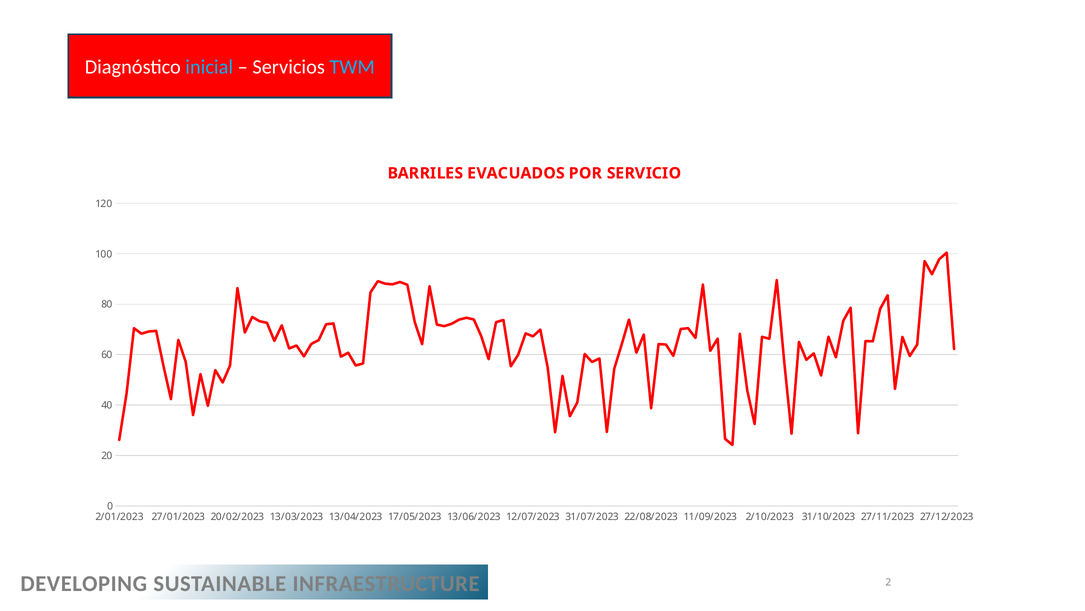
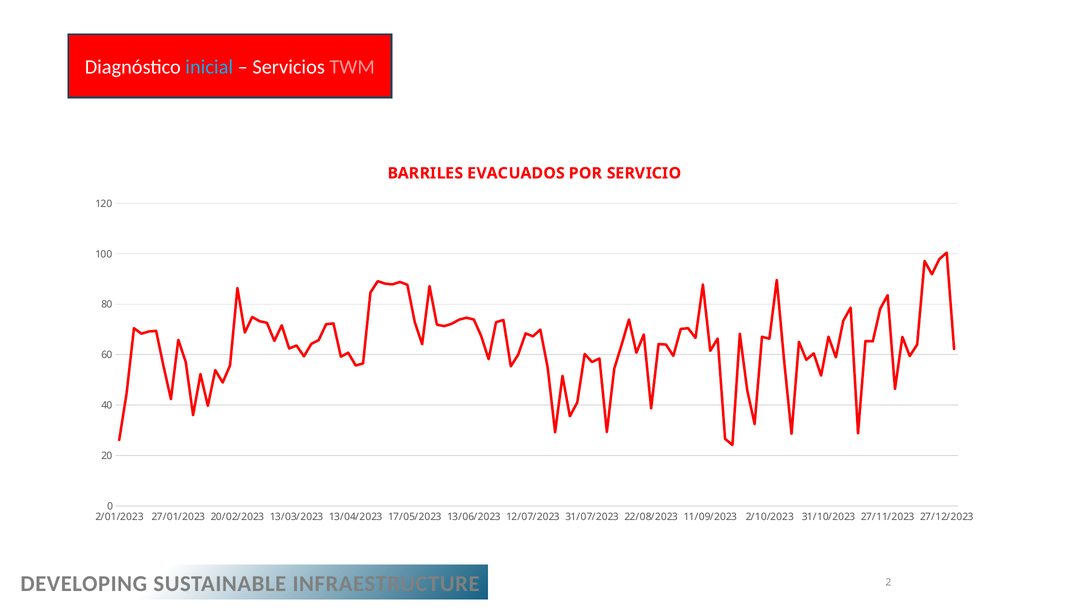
TWM colour: light blue -> pink
